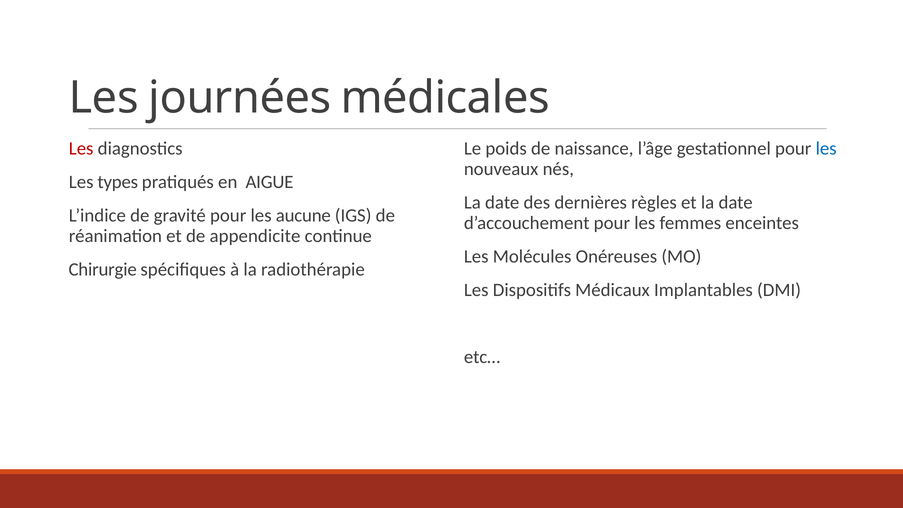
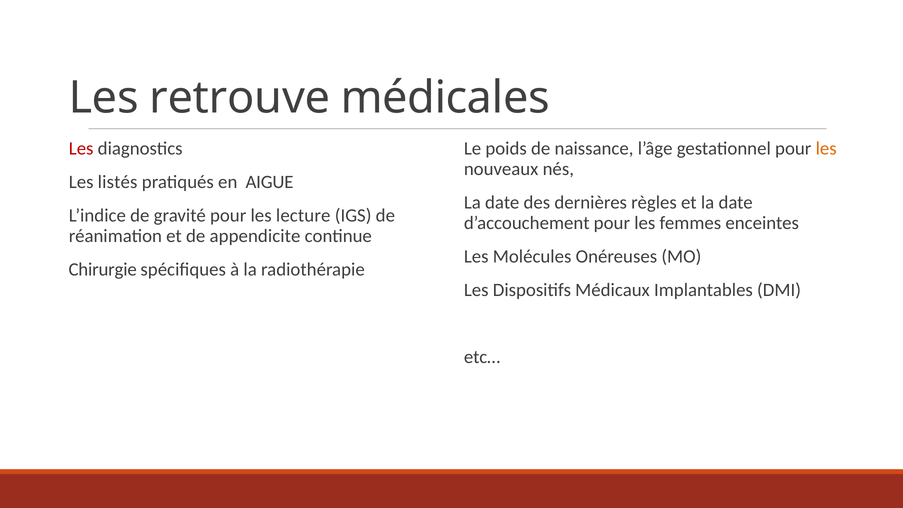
journées: journées -> retrouve
les at (826, 149) colour: blue -> orange
types: types -> listés
aucune: aucune -> lecture
